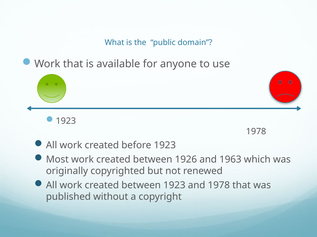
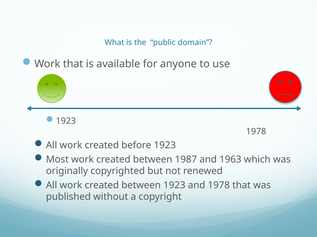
1926: 1926 -> 1987
